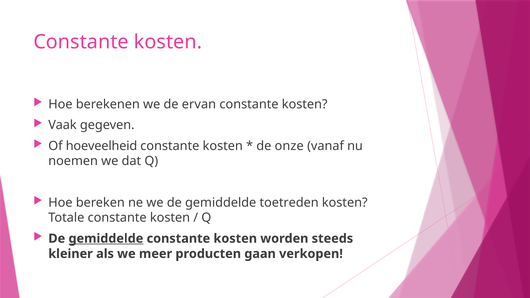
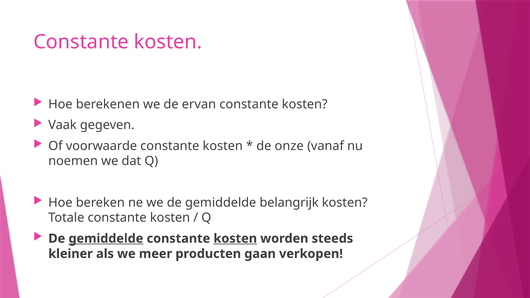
hoeveelheid: hoeveelheid -> voorwaarde
toetreden: toetreden -> belangrijk
kosten at (235, 239) underline: none -> present
